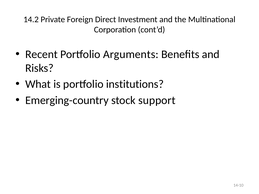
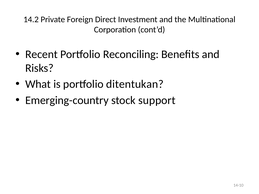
Arguments: Arguments -> Reconciling
institutions: institutions -> ditentukan
